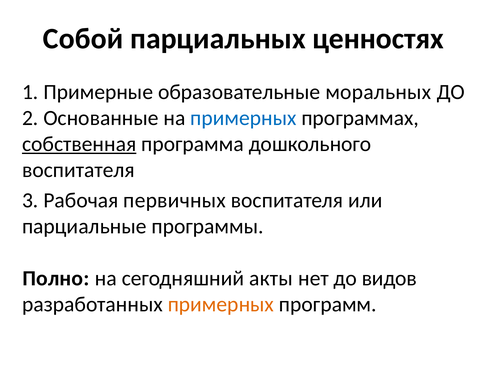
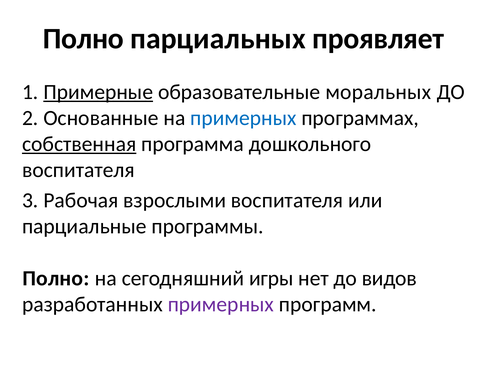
Собой at (83, 39): Собой -> Полно
ценностях: ценностях -> проявляет
Примерные underline: none -> present
первичных: первичных -> взрослыми
акты: акты -> игры
примерных at (221, 304) colour: orange -> purple
